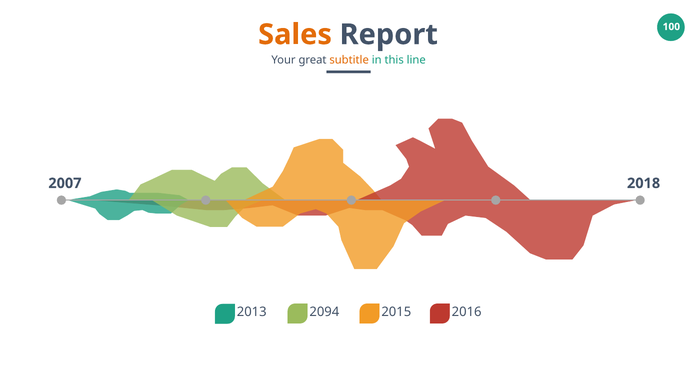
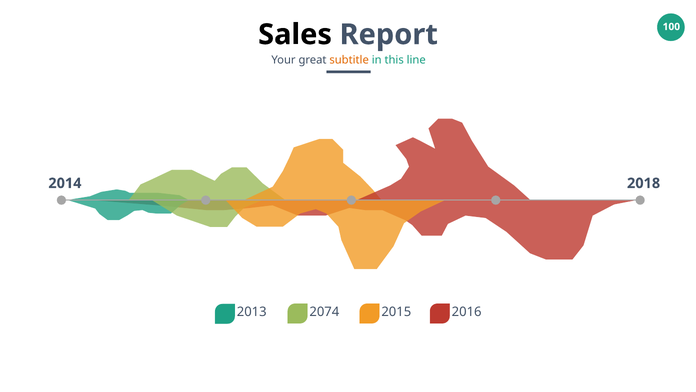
Sales colour: orange -> black
2007: 2007 -> 2014
2094: 2094 -> 2074
